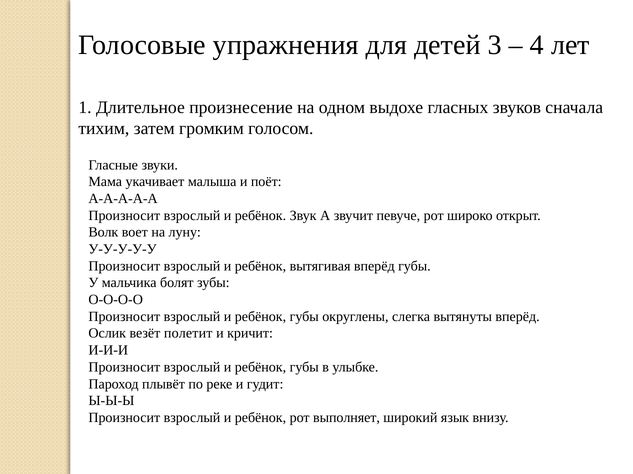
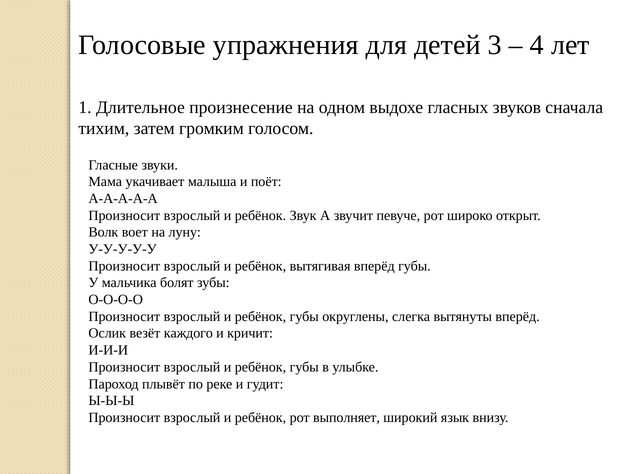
полетит: полетит -> каждого
